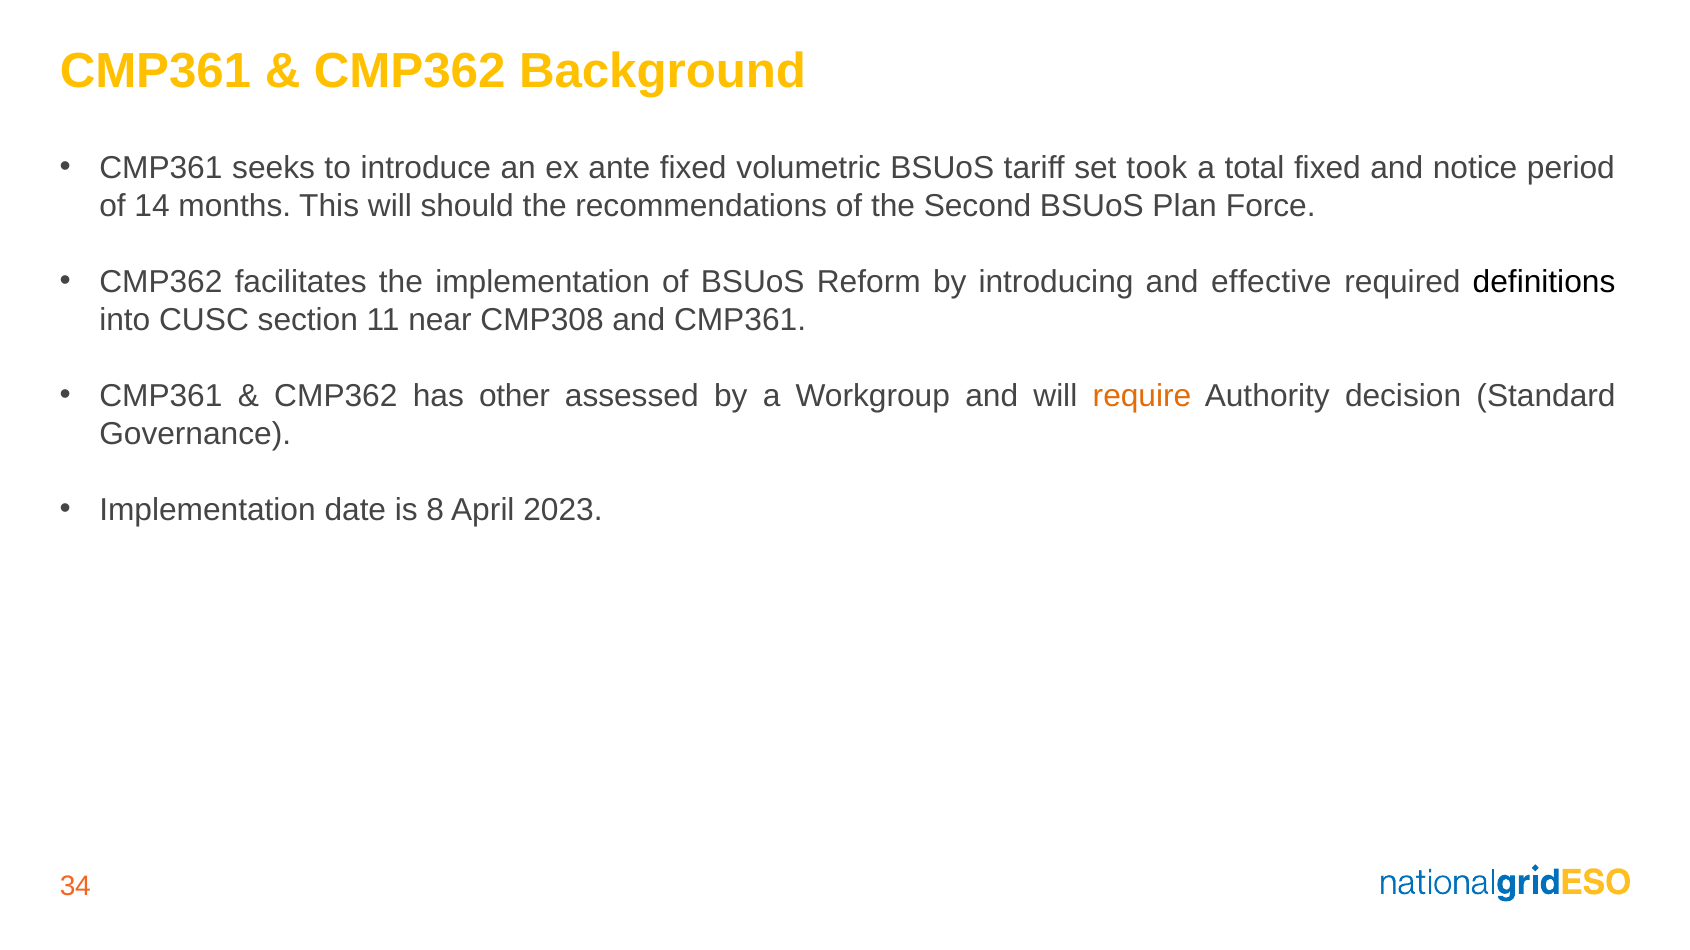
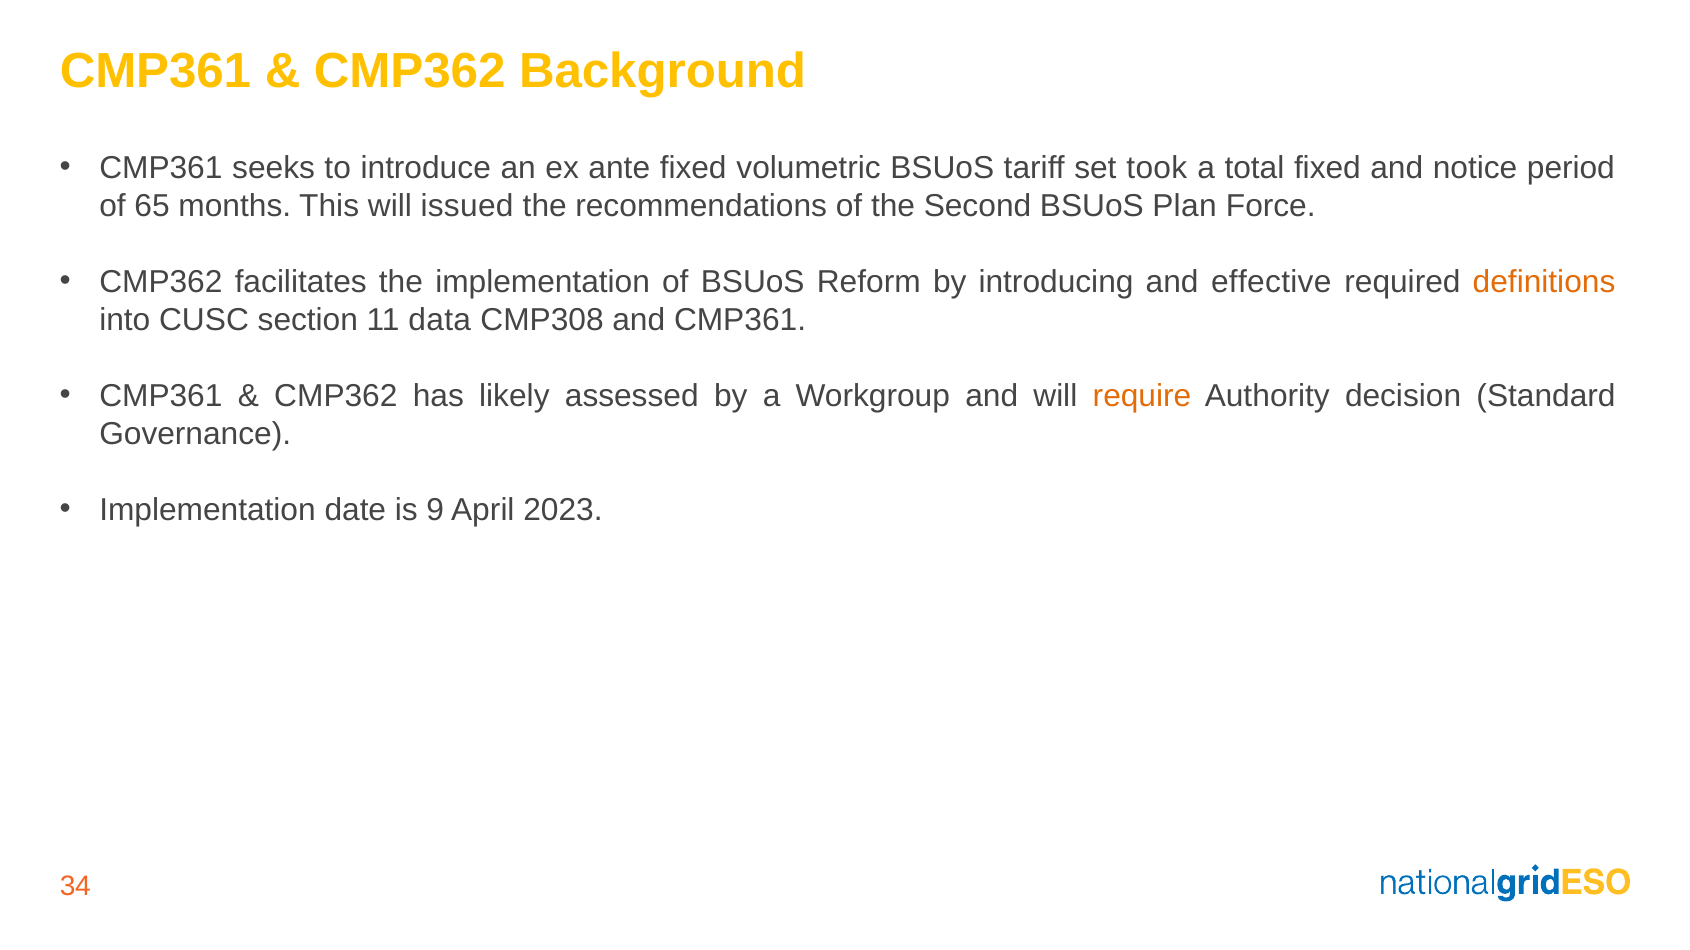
14: 14 -> 65
should: should -> issued
definitions colour: black -> orange
near: near -> data
other: other -> likely
8: 8 -> 9
